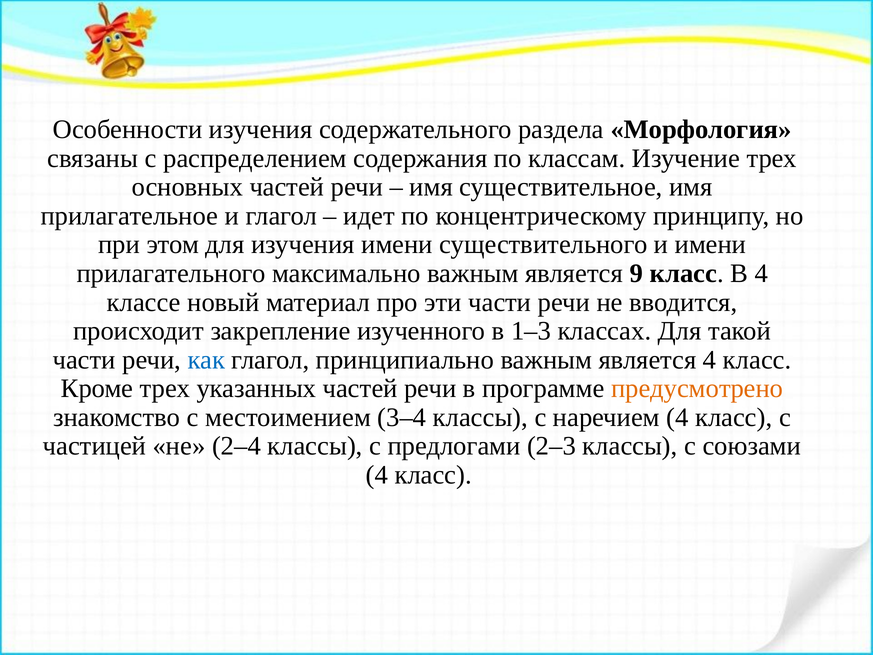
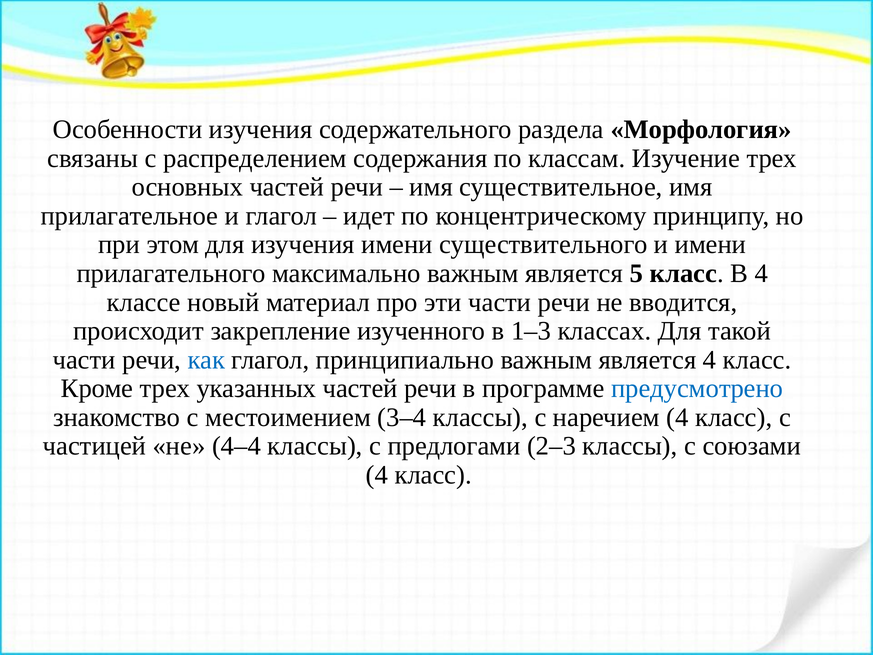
9: 9 -> 5
предусмотрено colour: orange -> blue
2–4: 2–4 -> 4–4
